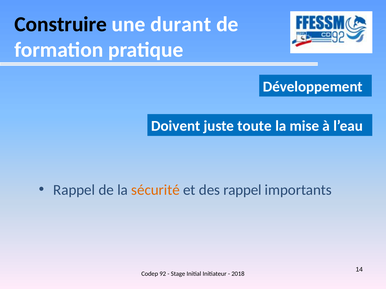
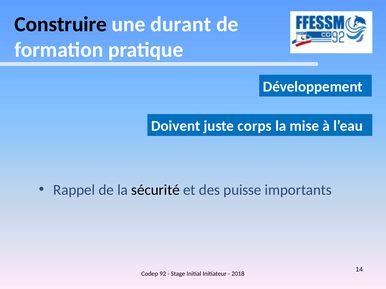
toute: toute -> corps
sécurité colour: orange -> black
des rappel: rappel -> puisse
